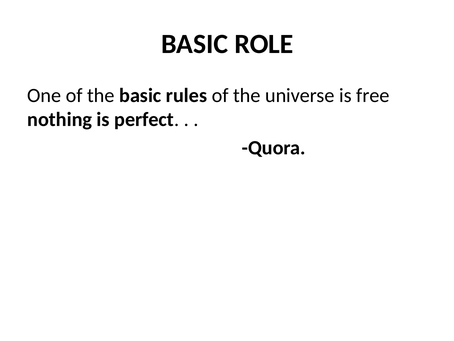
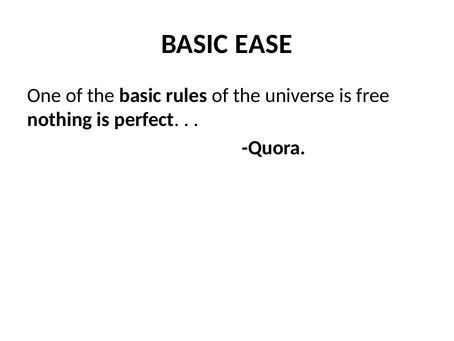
ROLE: ROLE -> EASE
